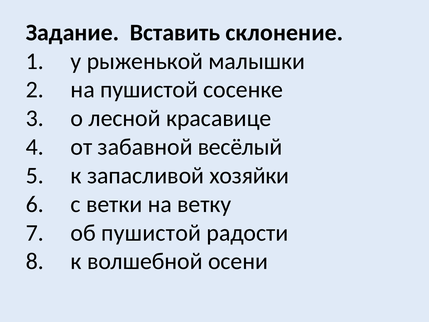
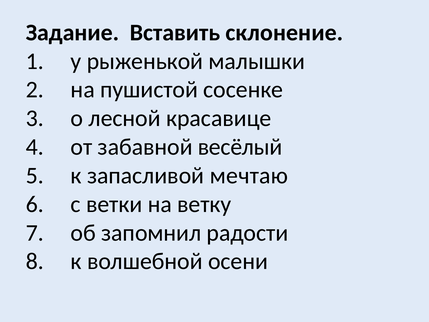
хозяйки: хозяйки -> мечтаю
об пушистой: пушистой -> запомнил
